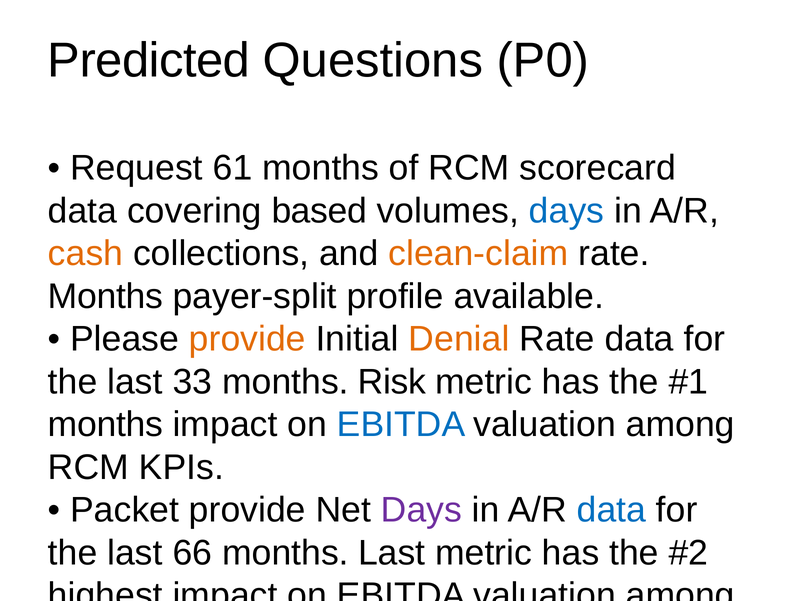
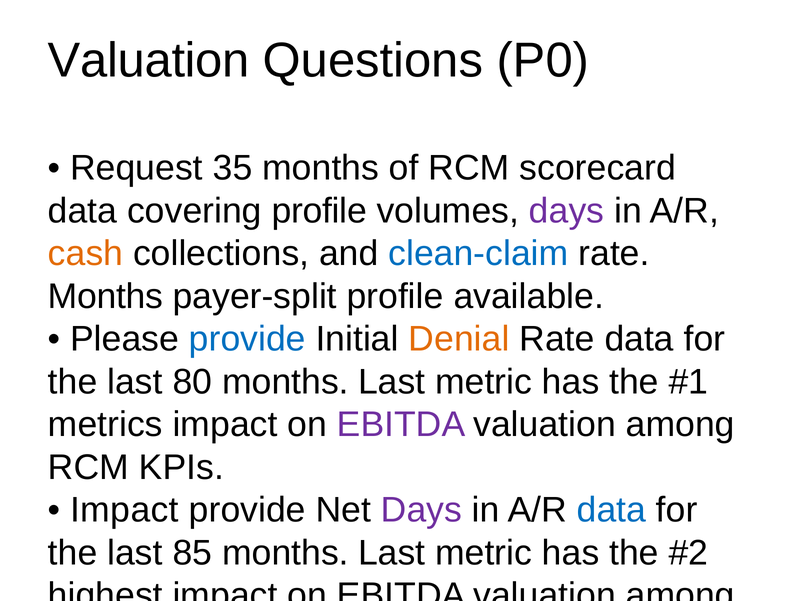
Predicted at (149, 61): Predicted -> Valuation
61: 61 -> 35
covering based: based -> profile
days at (567, 211) colour: blue -> purple
clean-claim colour: orange -> blue
provide at (247, 339) colour: orange -> blue
33: 33 -> 80
Risk at (392, 382): Risk -> Last
months at (105, 424): months -> metrics
EBITDA at (401, 424) colour: blue -> purple
Packet at (125, 510): Packet -> Impact
66: 66 -> 85
